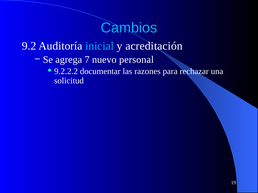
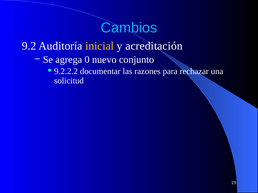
inicial colour: light blue -> yellow
7: 7 -> 0
personal: personal -> conjunto
